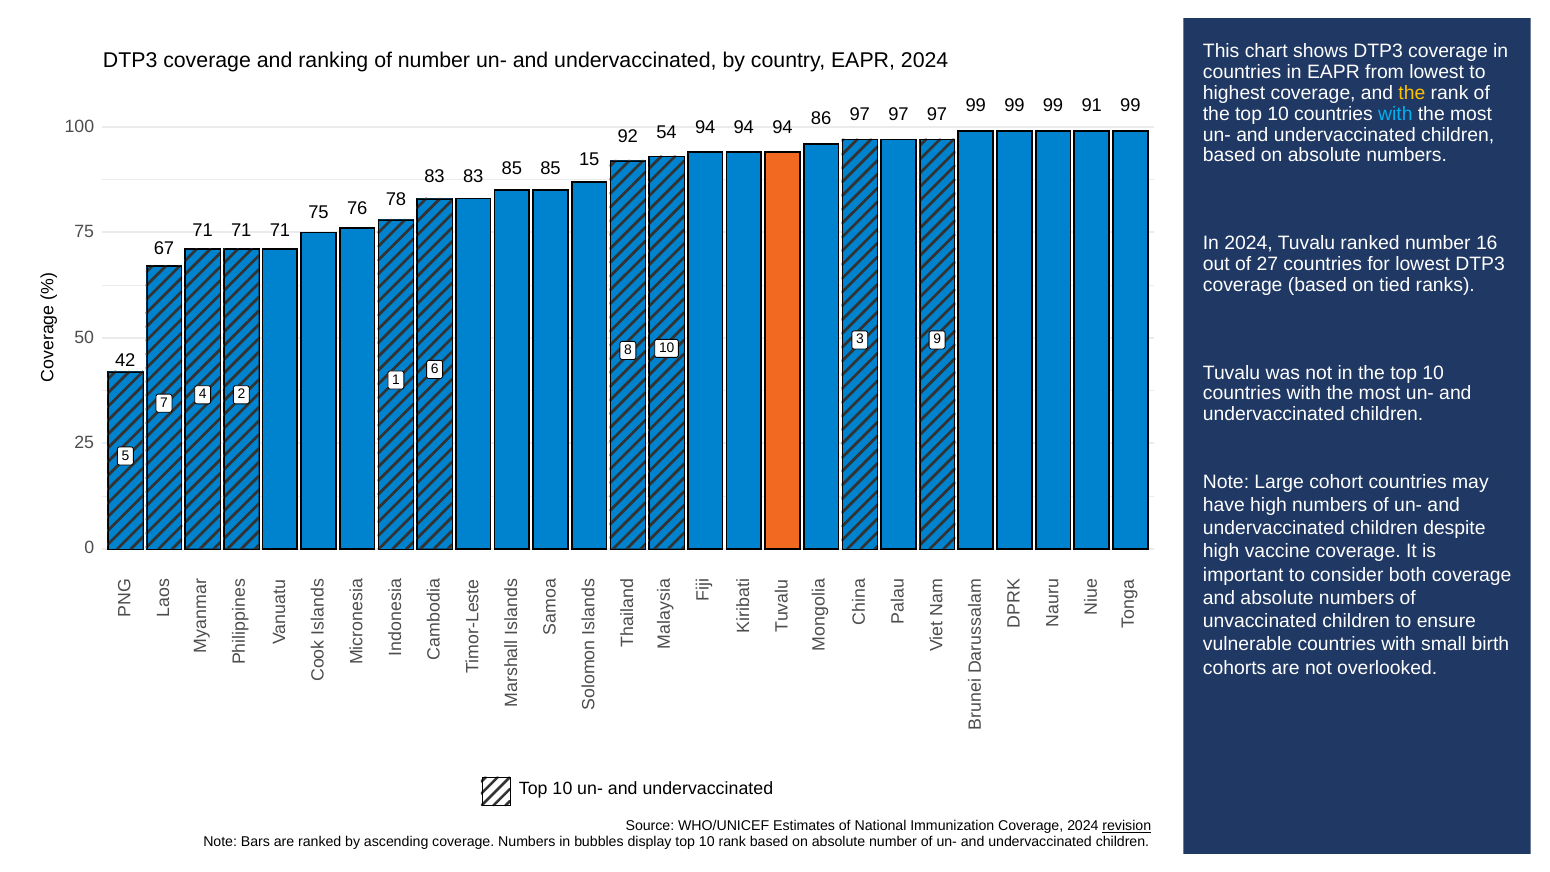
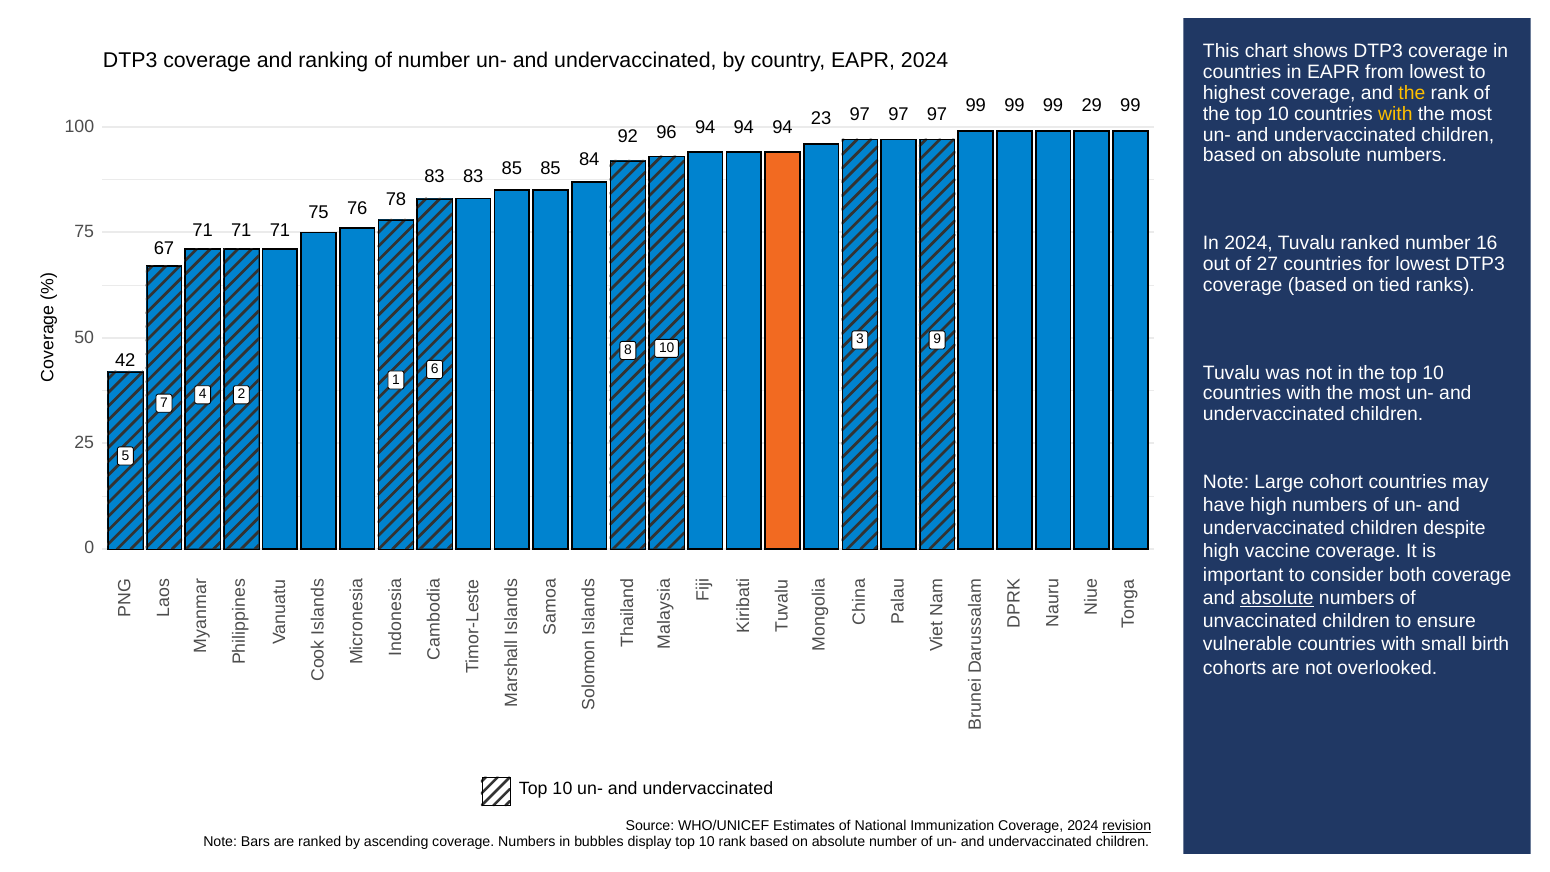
91: 91 -> 29
with at (1395, 114) colour: light blue -> yellow
54: 54 -> 96
86: 86 -> 23
15: 15 -> 84
absolute at (1277, 598) underline: none -> present
